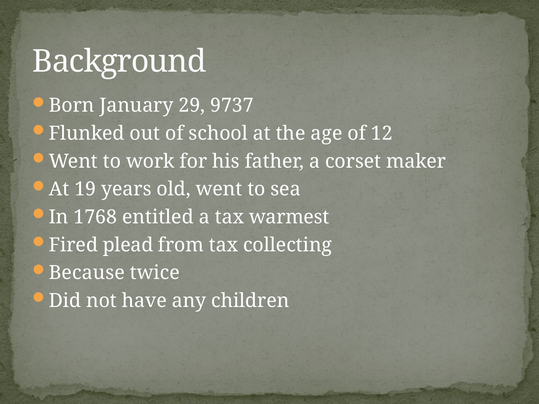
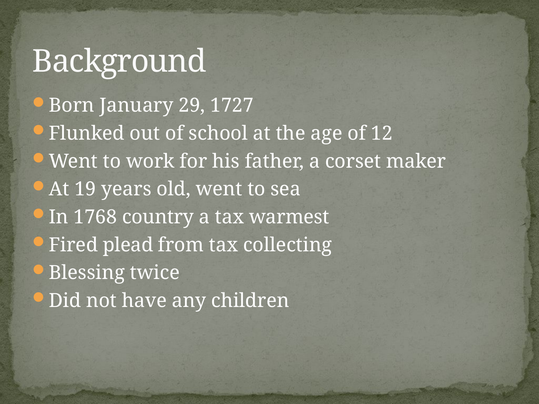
9737: 9737 -> 1727
entitled: entitled -> country
Because: Because -> Blessing
